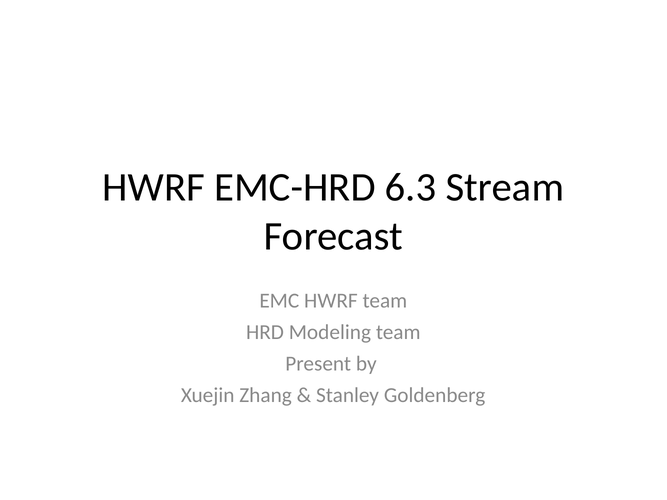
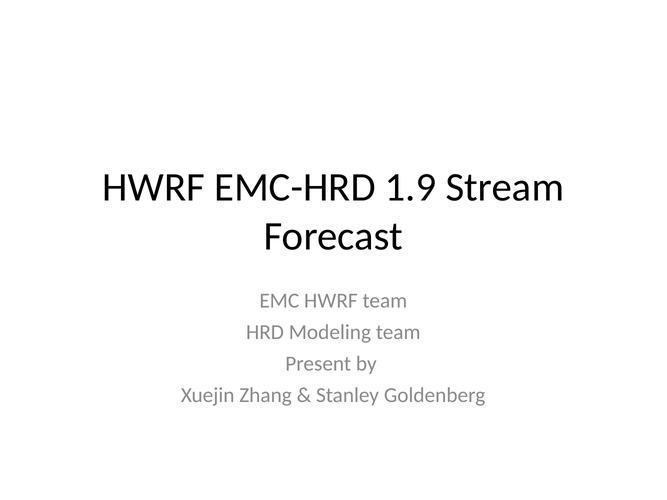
6.3: 6.3 -> 1.9
